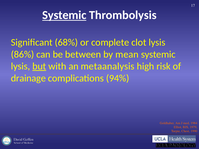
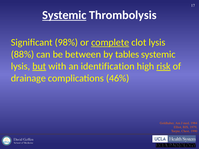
68%: 68% -> 98%
complete underline: none -> present
86%: 86% -> 88%
mean: mean -> tables
metaanalysis: metaanalysis -> identification
risk underline: none -> present
94%: 94% -> 46%
